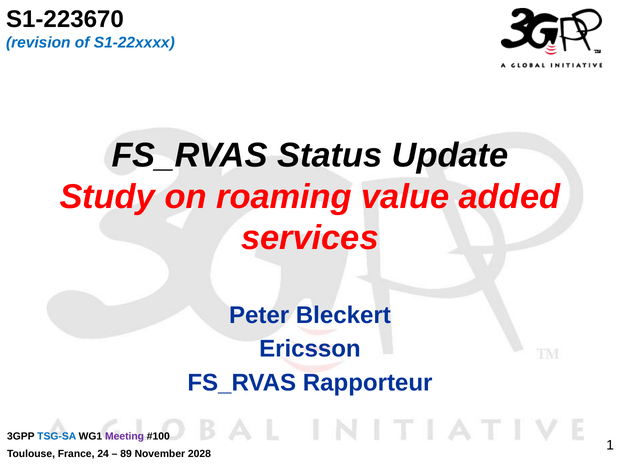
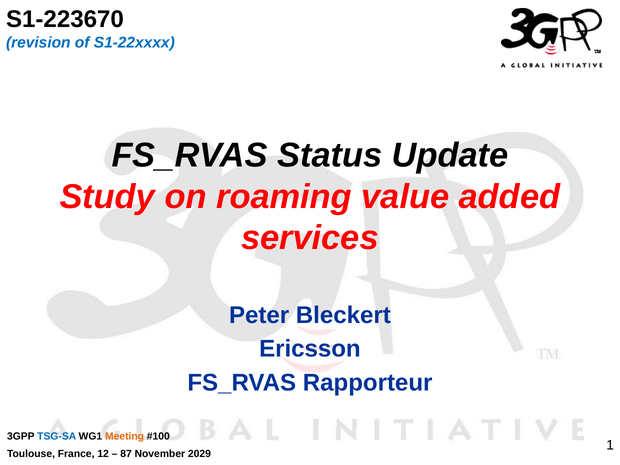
Meeting colour: purple -> orange
24: 24 -> 12
89: 89 -> 87
2028: 2028 -> 2029
